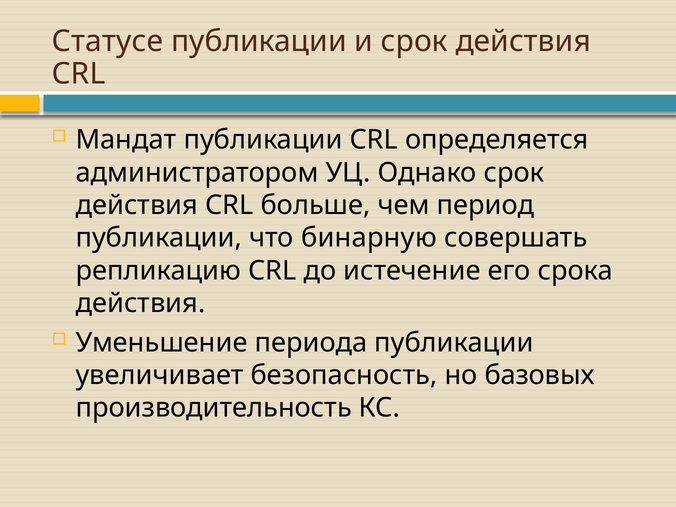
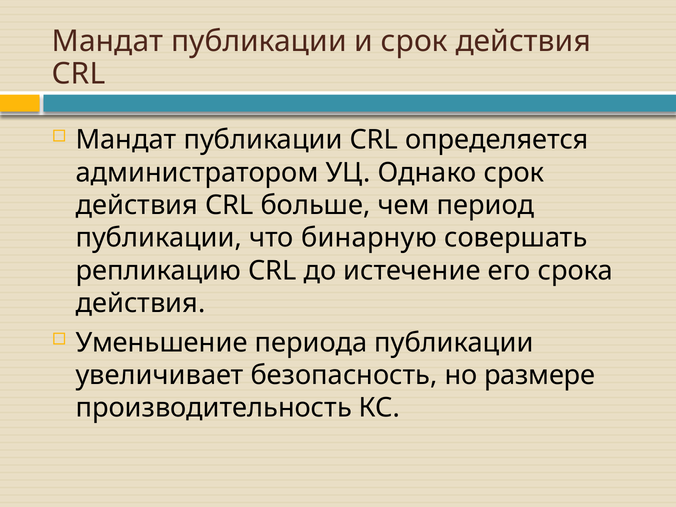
Статусе at (108, 41): Статусе -> Мандат
базовых: базовых -> размере
